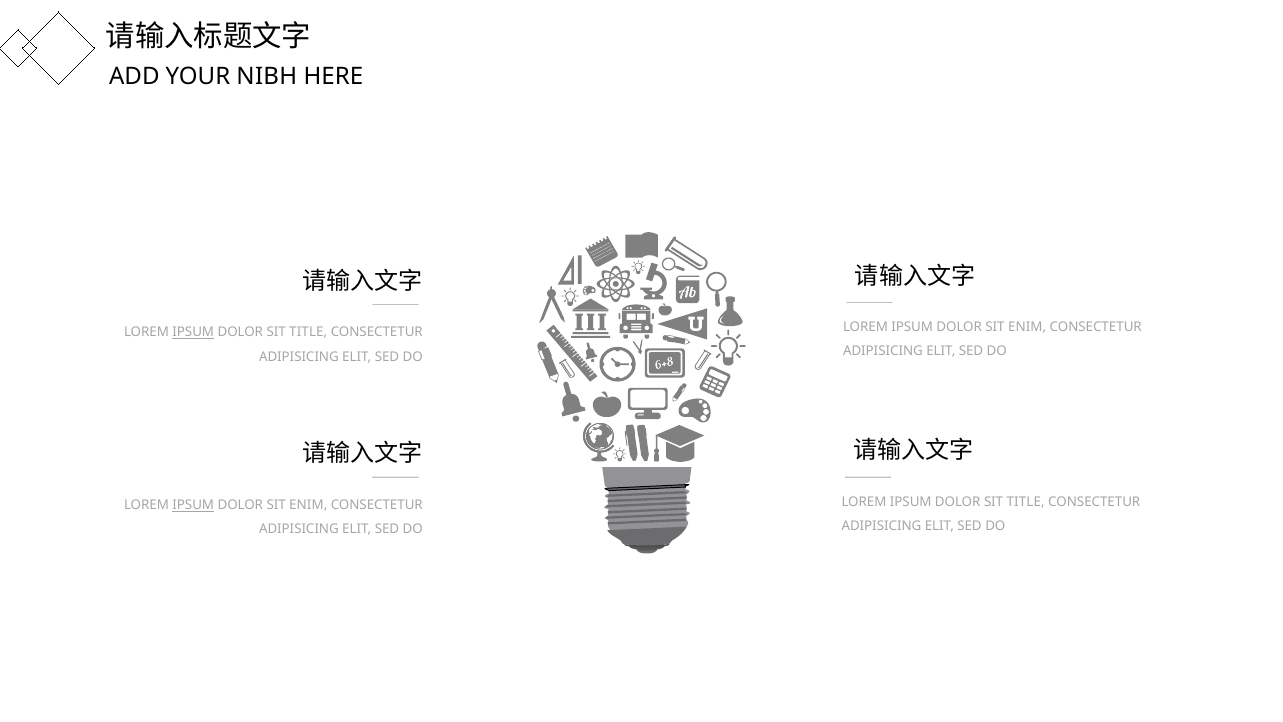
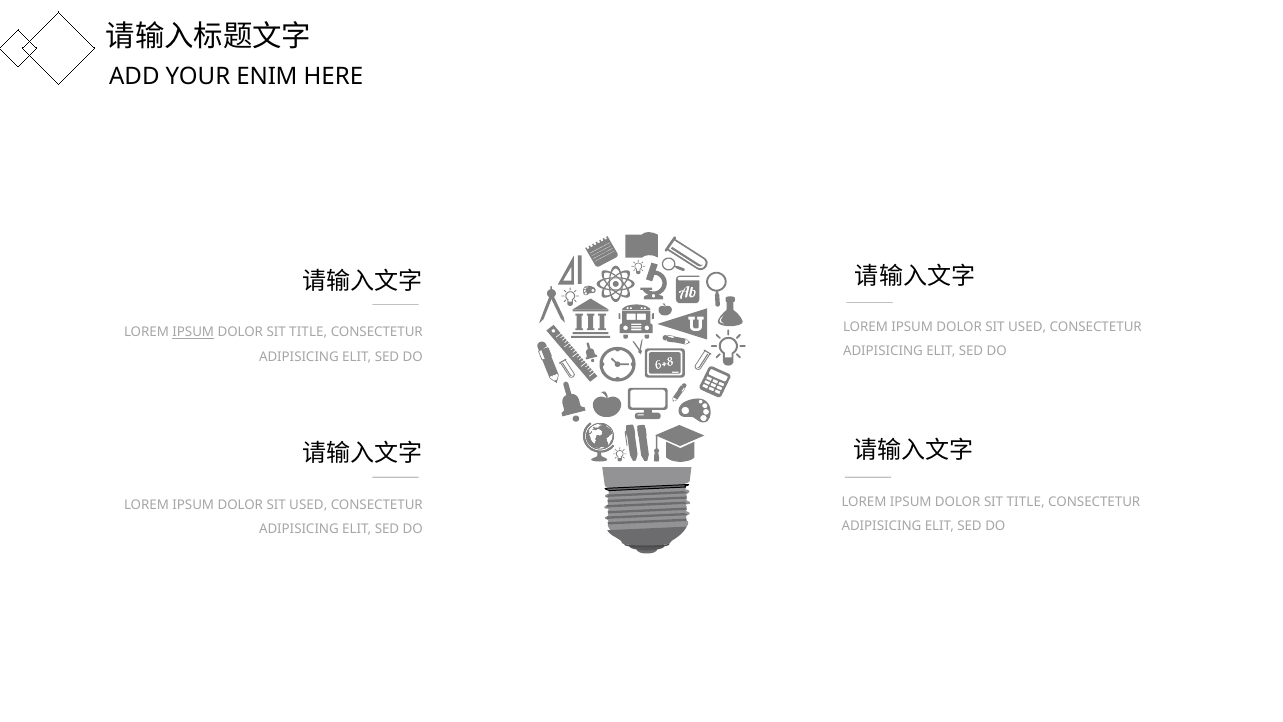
NIBH: NIBH -> ENIM
ENIM at (1027, 327): ENIM -> USED
IPSUM at (193, 505) underline: present -> none
ENIM at (308, 505): ENIM -> USED
